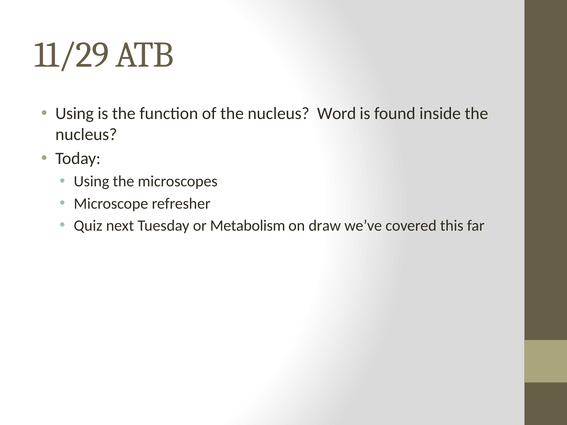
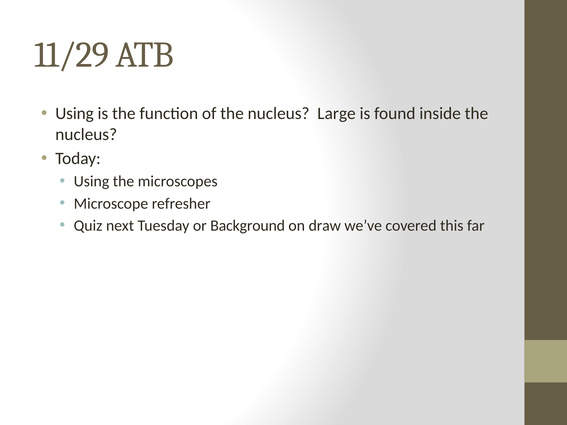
Word: Word -> Large
Metabolism: Metabolism -> Background
